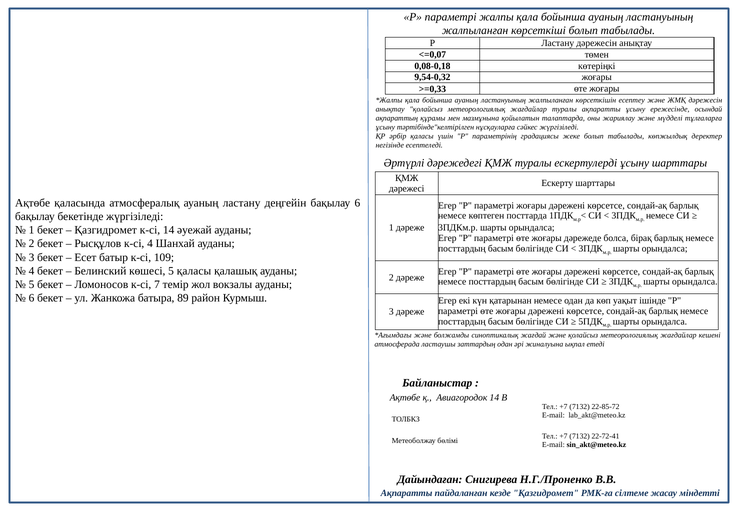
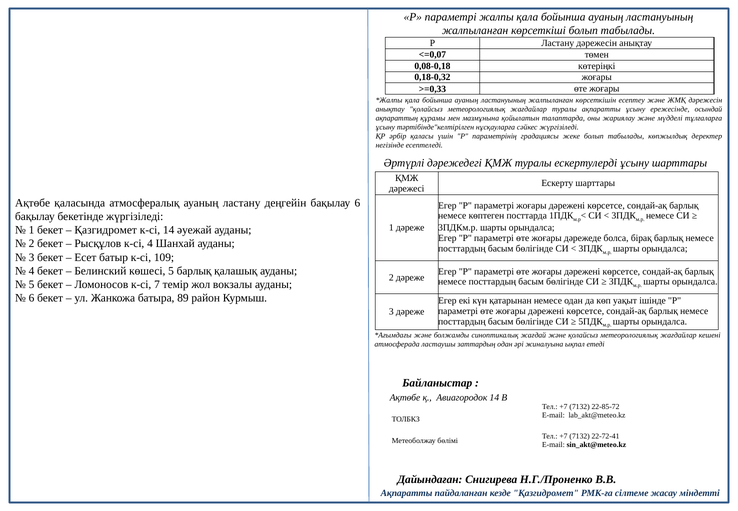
9,54-0,32: 9,54-0,32 -> 0,18-0,32
5 қаласы: қаласы -> барлық
